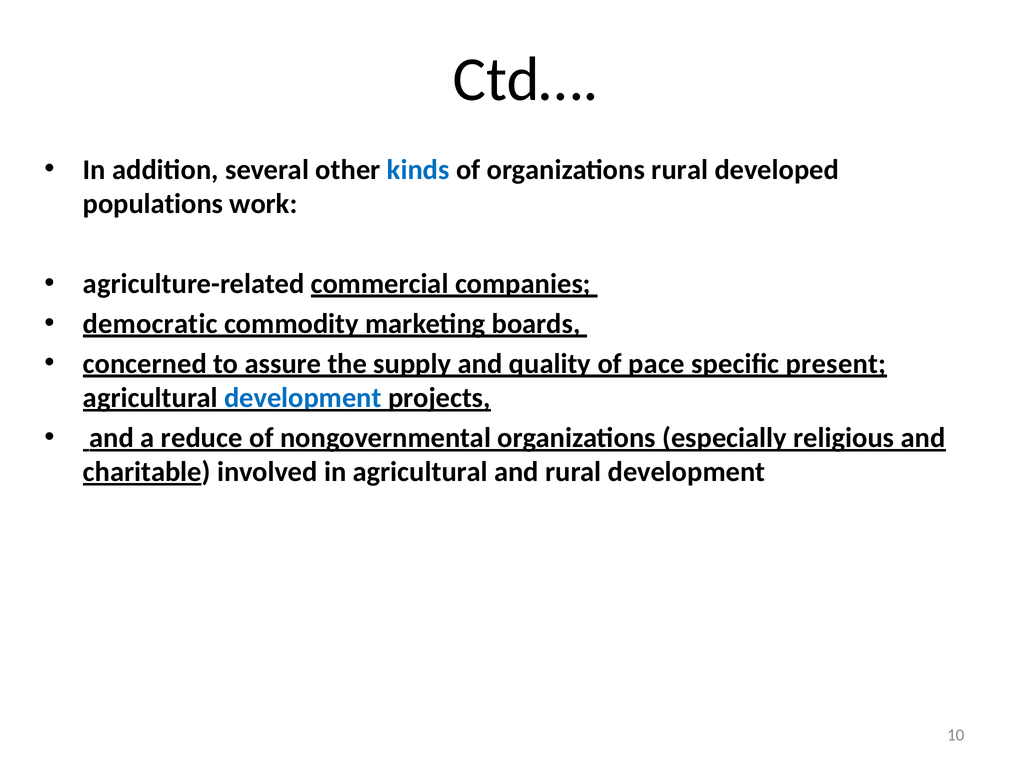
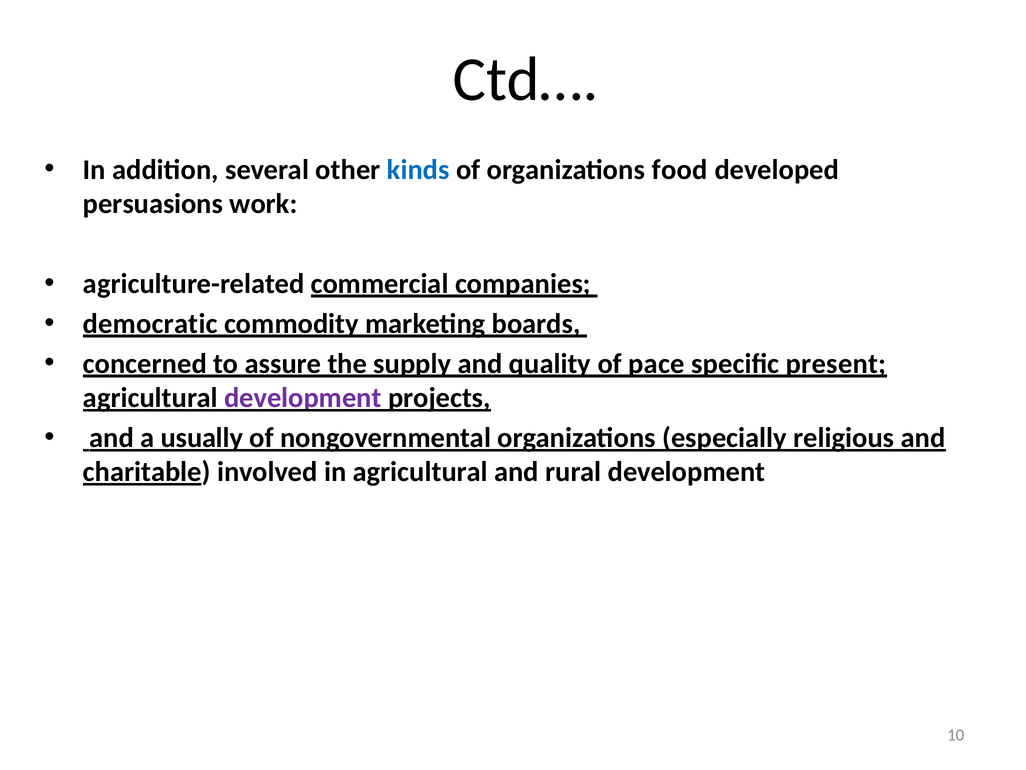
organizations rural: rural -> food
populations: populations -> persuasions
development at (303, 398) colour: blue -> purple
reduce: reduce -> usually
